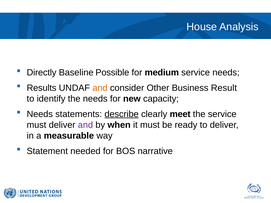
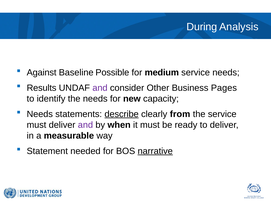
House: House -> During
Directly: Directly -> Against
and at (100, 88) colour: orange -> purple
Result: Result -> Pages
meet: meet -> from
narrative underline: none -> present
